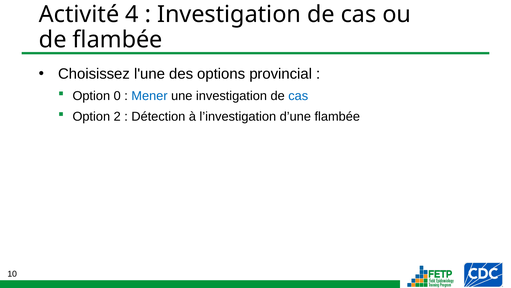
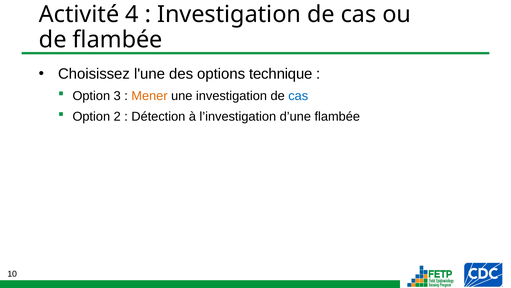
provincial: provincial -> technique
0: 0 -> 3
Mener colour: blue -> orange
